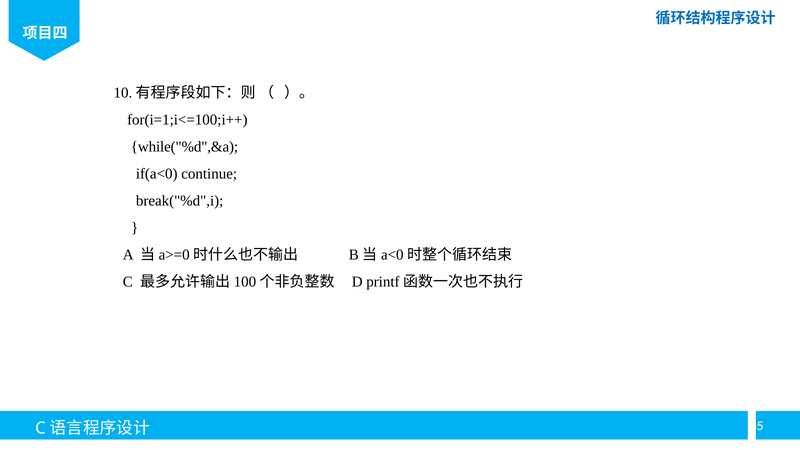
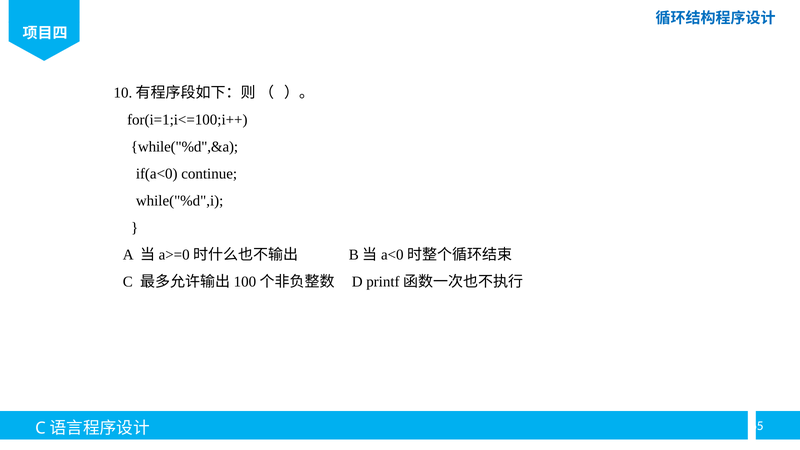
break("%d",i: break("%d",i -> while("%d",i
